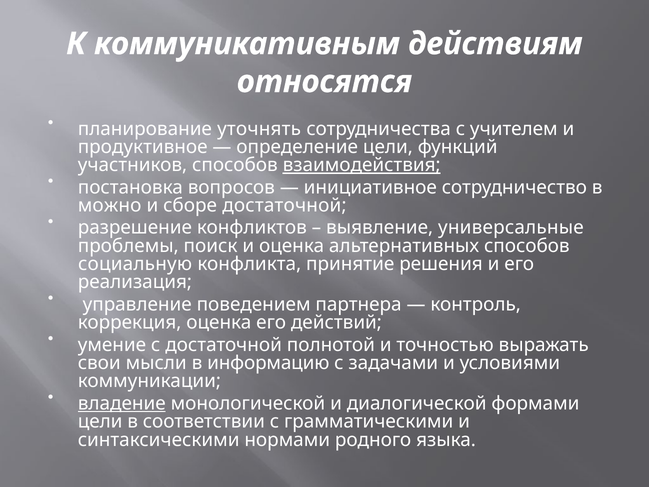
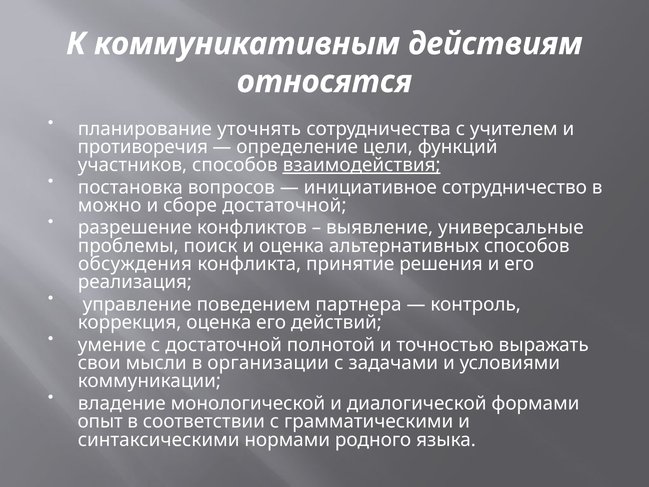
продуктивное: продуктивное -> противоречия
социальную: социальную -> обсуждения
информацию: информацию -> организации
владение underline: present -> none
цели at (100, 421): цели -> опыт
